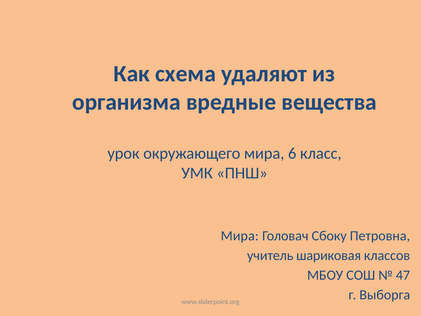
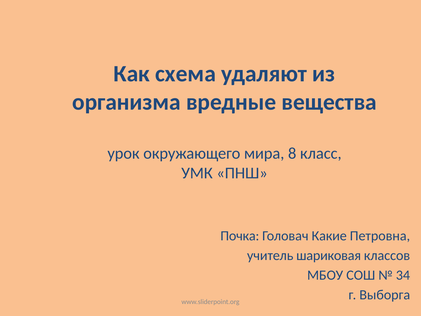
6: 6 -> 8
Мира at (240, 236): Мира -> Почка
Сбоку: Сбоку -> Какие
47: 47 -> 34
